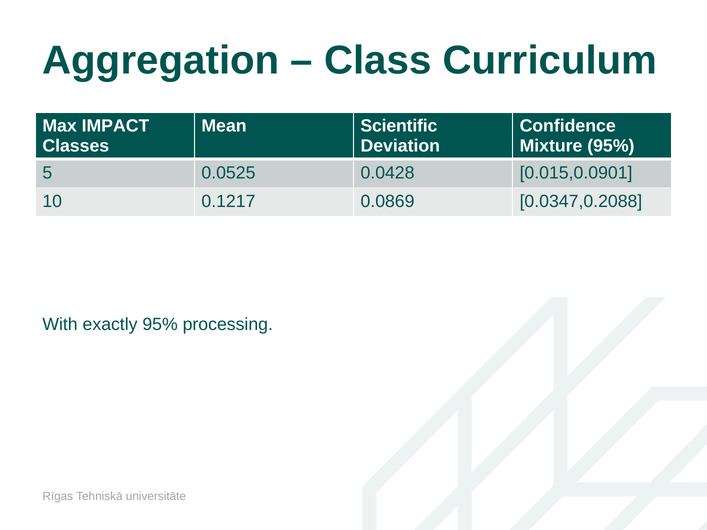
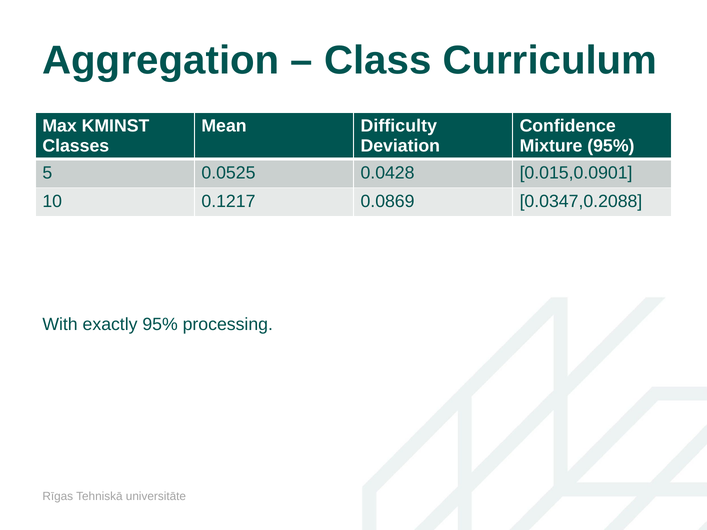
IMPACT: IMPACT -> KMINST
Scientific: Scientific -> Difficulty
